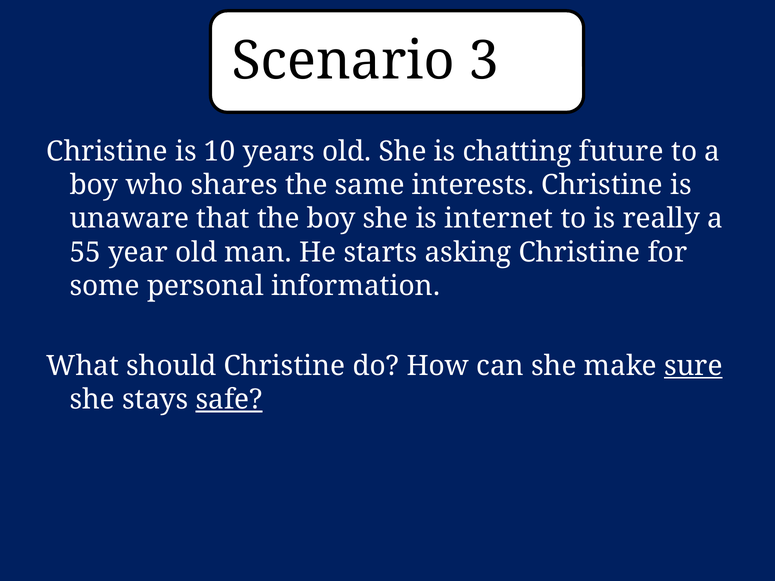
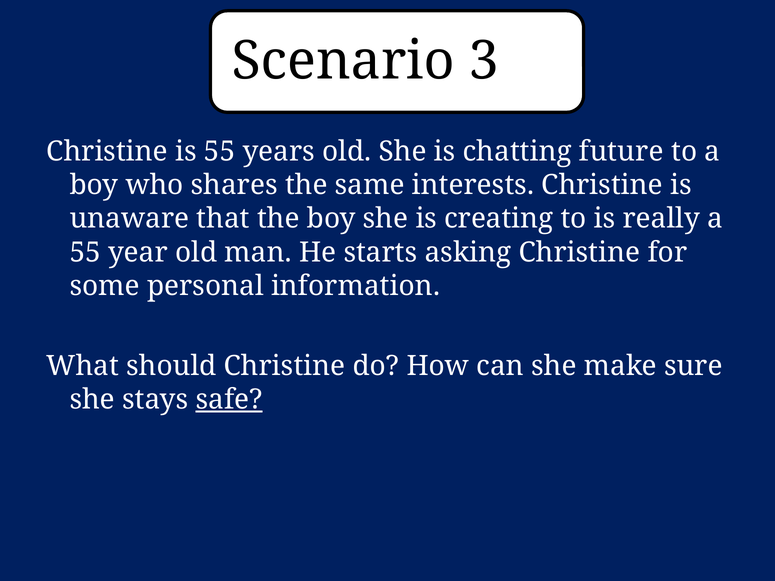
is 10: 10 -> 55
internet: internet -> creating
sure underline: present -> none
